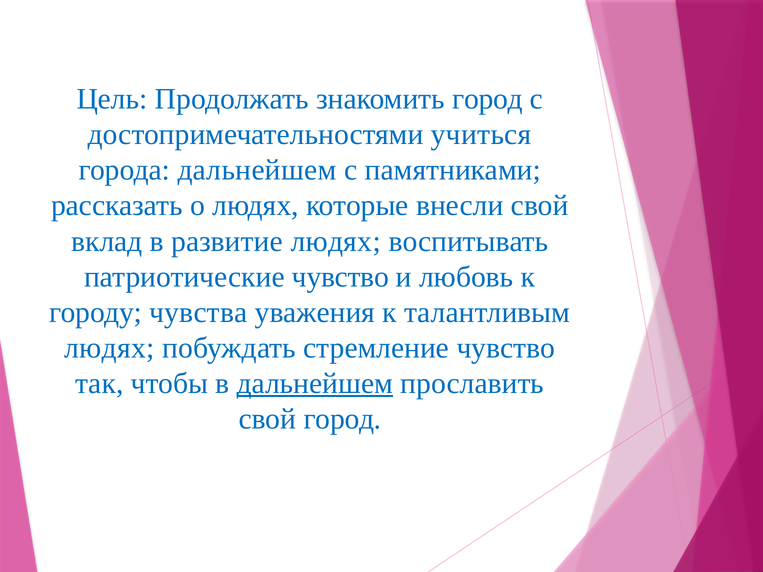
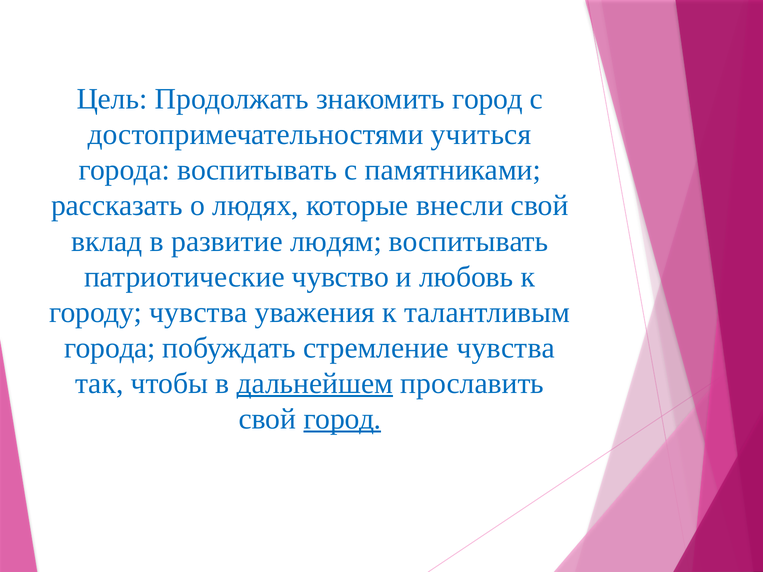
города дальнейшем: дальнейшем -> воспитывать
развитие людях: людях -> людям
людях at (109, 348): людях -> города
стремление чувство: чувство -> чувства
город at (342, 419) underline: none -> present
